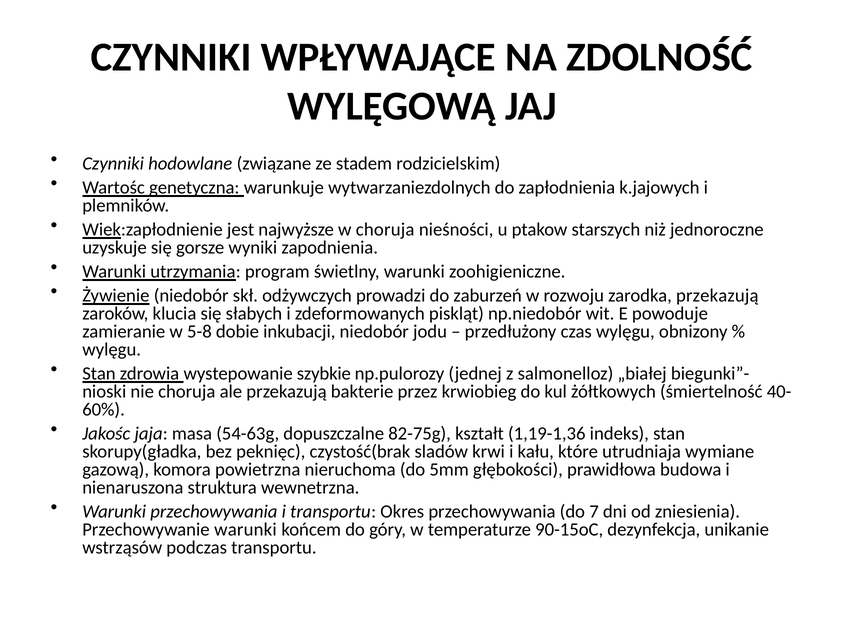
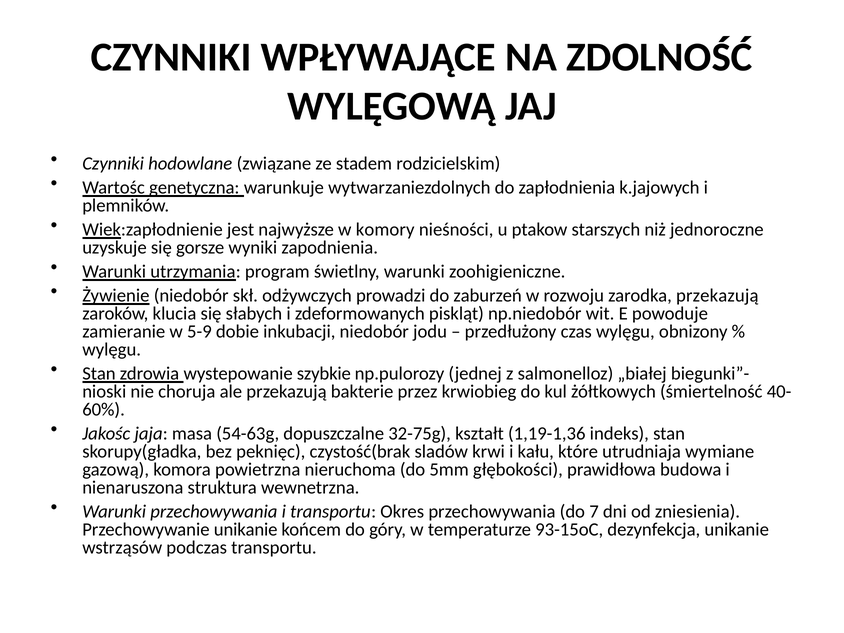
w choruja: choruja -> komory
5-8: 5-8 -> 5-9
82-75g: 82-75g -> 32-75g
Przechowywanie warunki: warunki -> unikanie
90-15oC: 90-15oC -> 93-15oC
